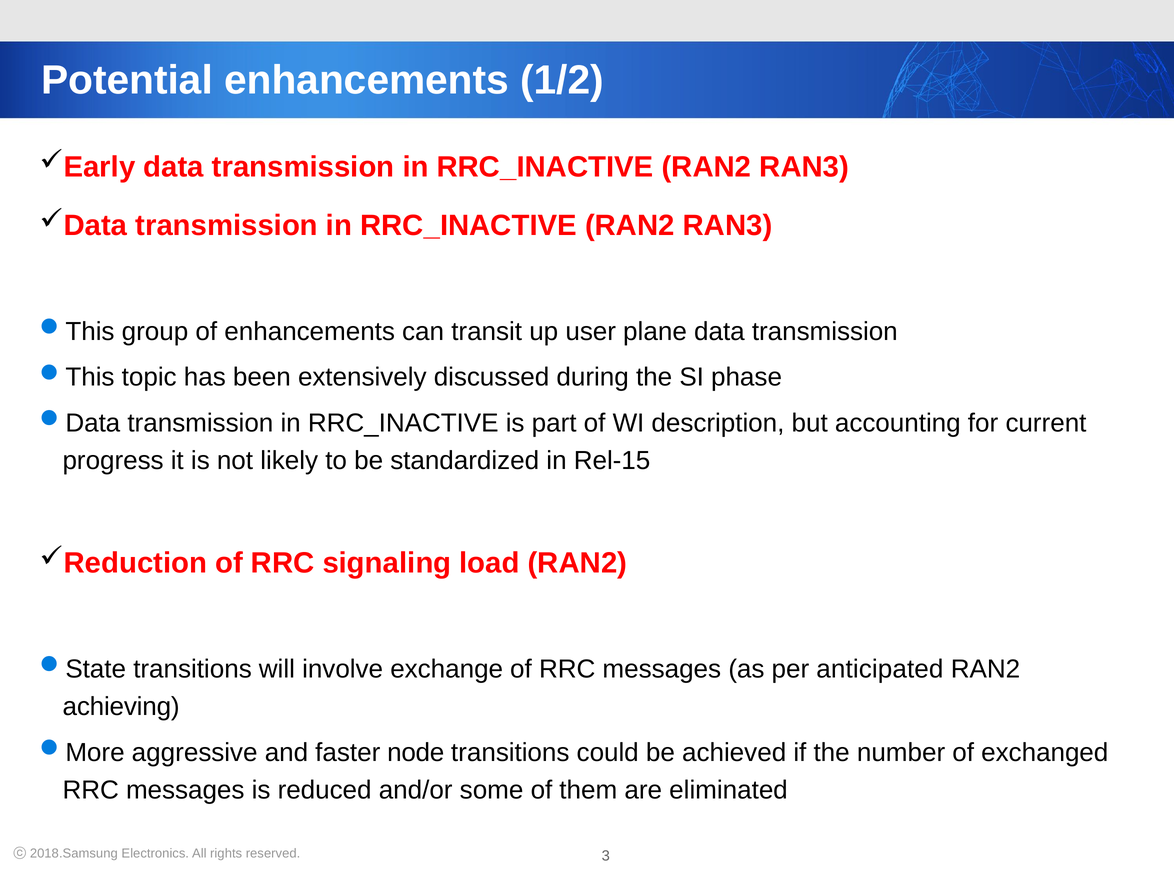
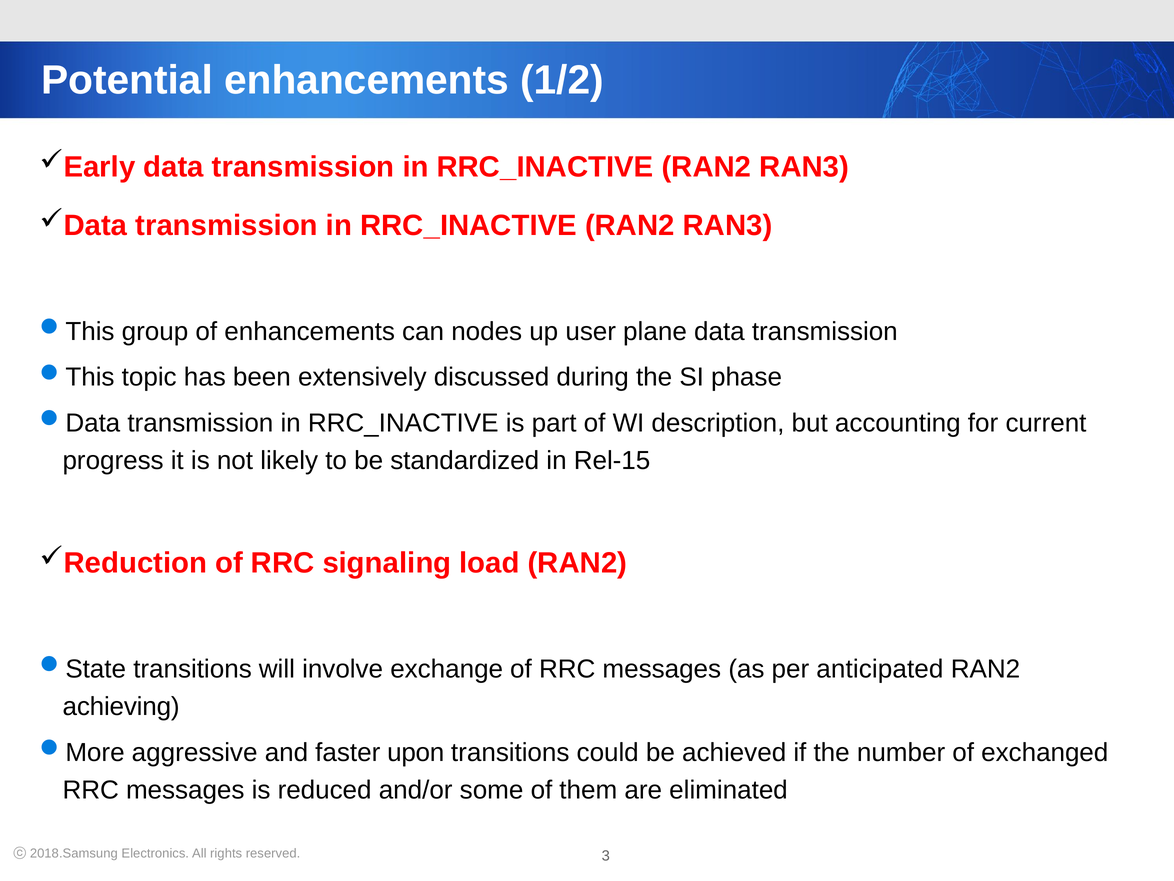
transit: transit -> nodes
node: node -> upon
